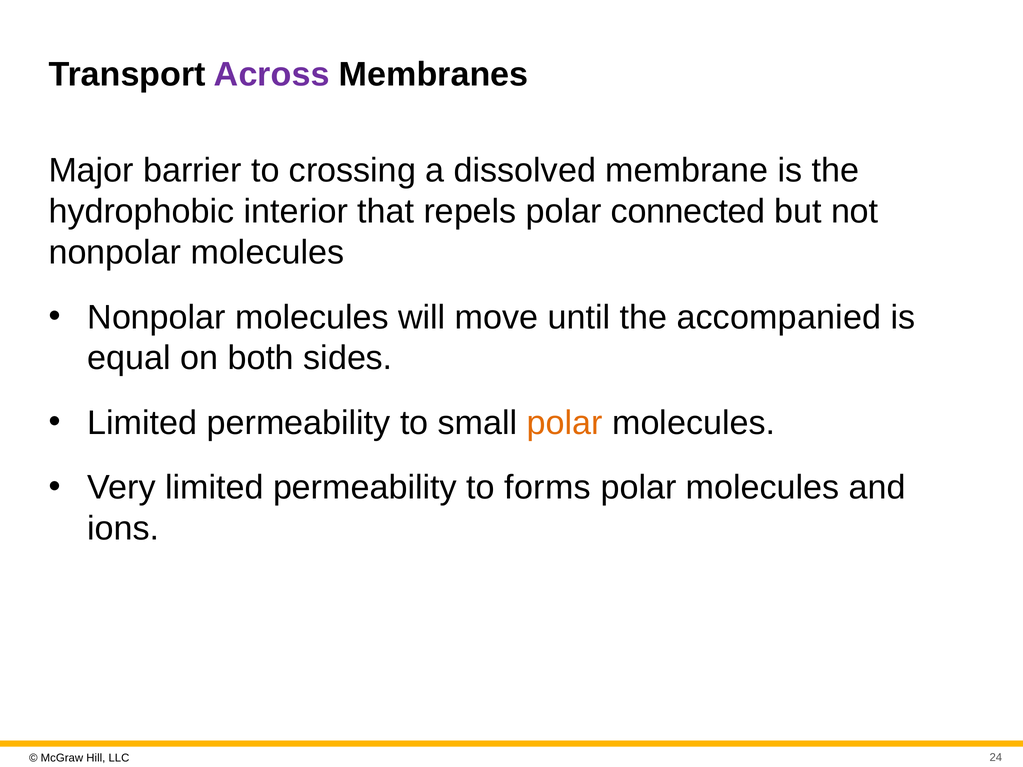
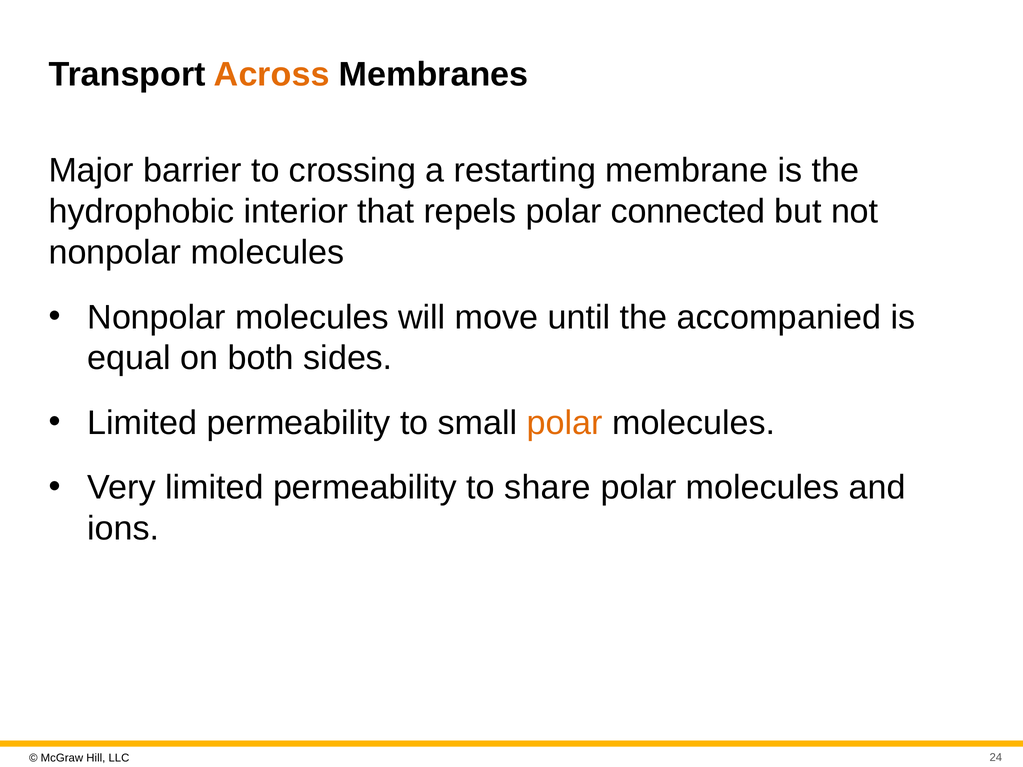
Across colour: purple -> orange
dissolved: dissolved -> restarting
forms: forms -> share
